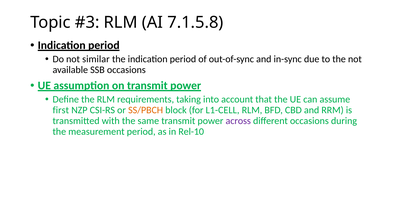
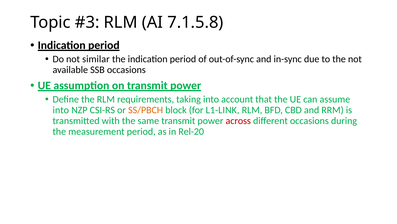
first at (61, 110): first -> into
L1-CELL: L1-CELL -> L1-LINK
across colour: purple -> red
Rel-10: Rel-10 -> Rel-20
